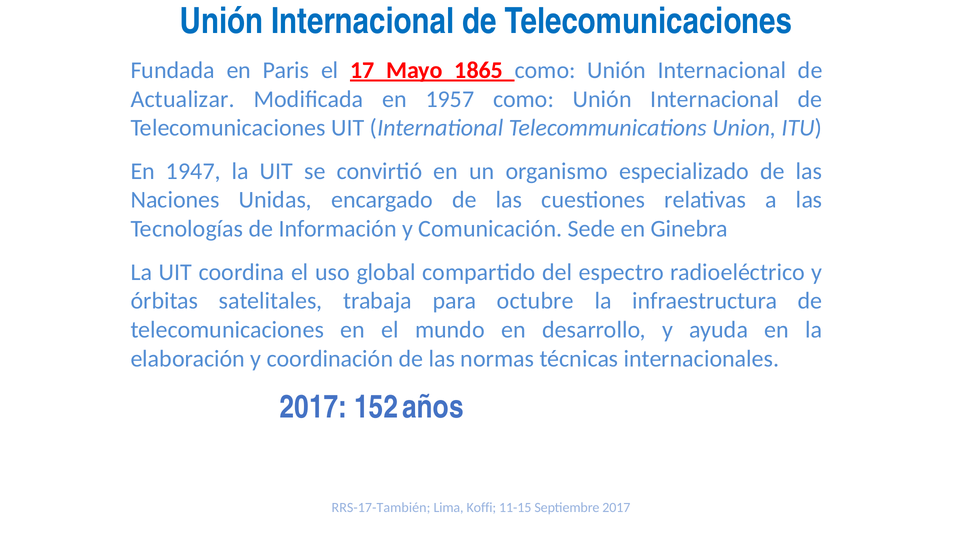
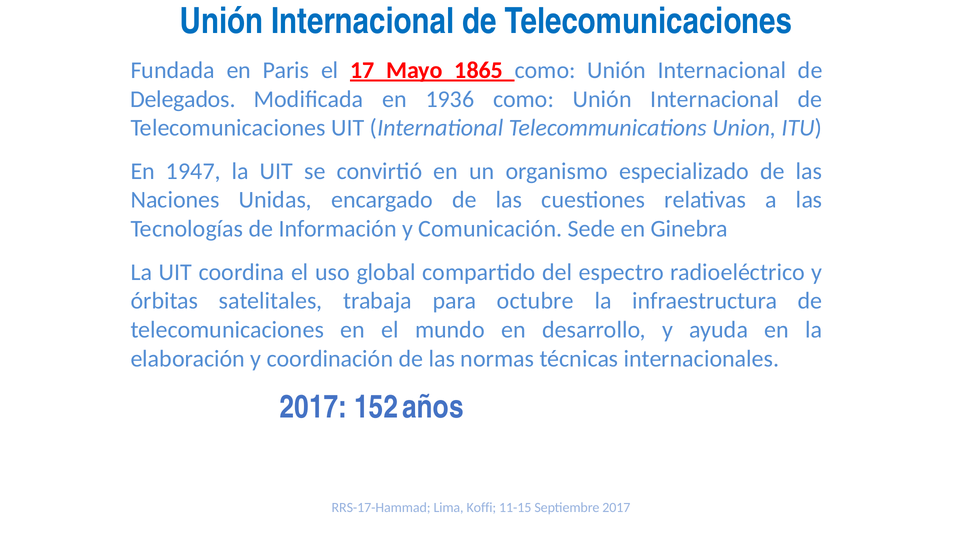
Actualizar: Actualizar -> Delegados
1957: 1957 -> 1936
RRS-17-También: RRS-17-También -> RRS-17-Hammad
